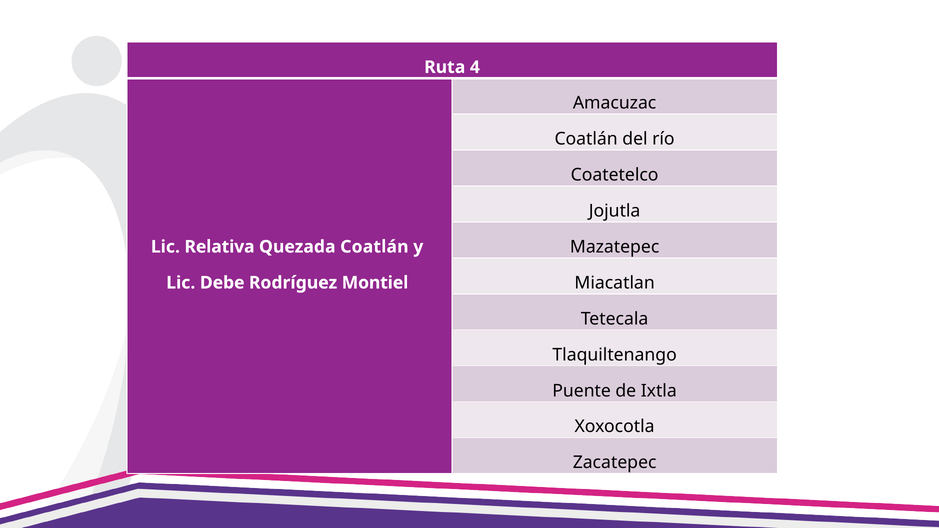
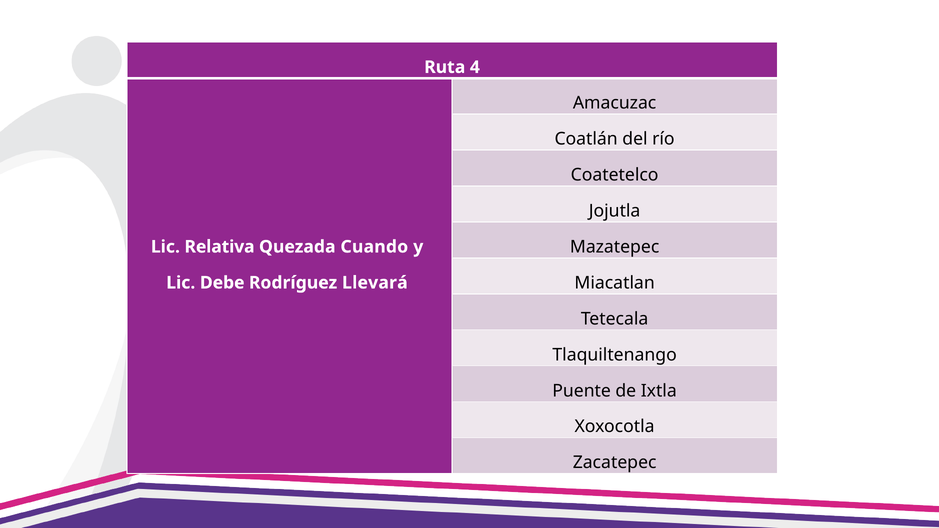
Quezada Coatlán: Coatlán -> Cuando
Montiel: Montiel -> Llevará
